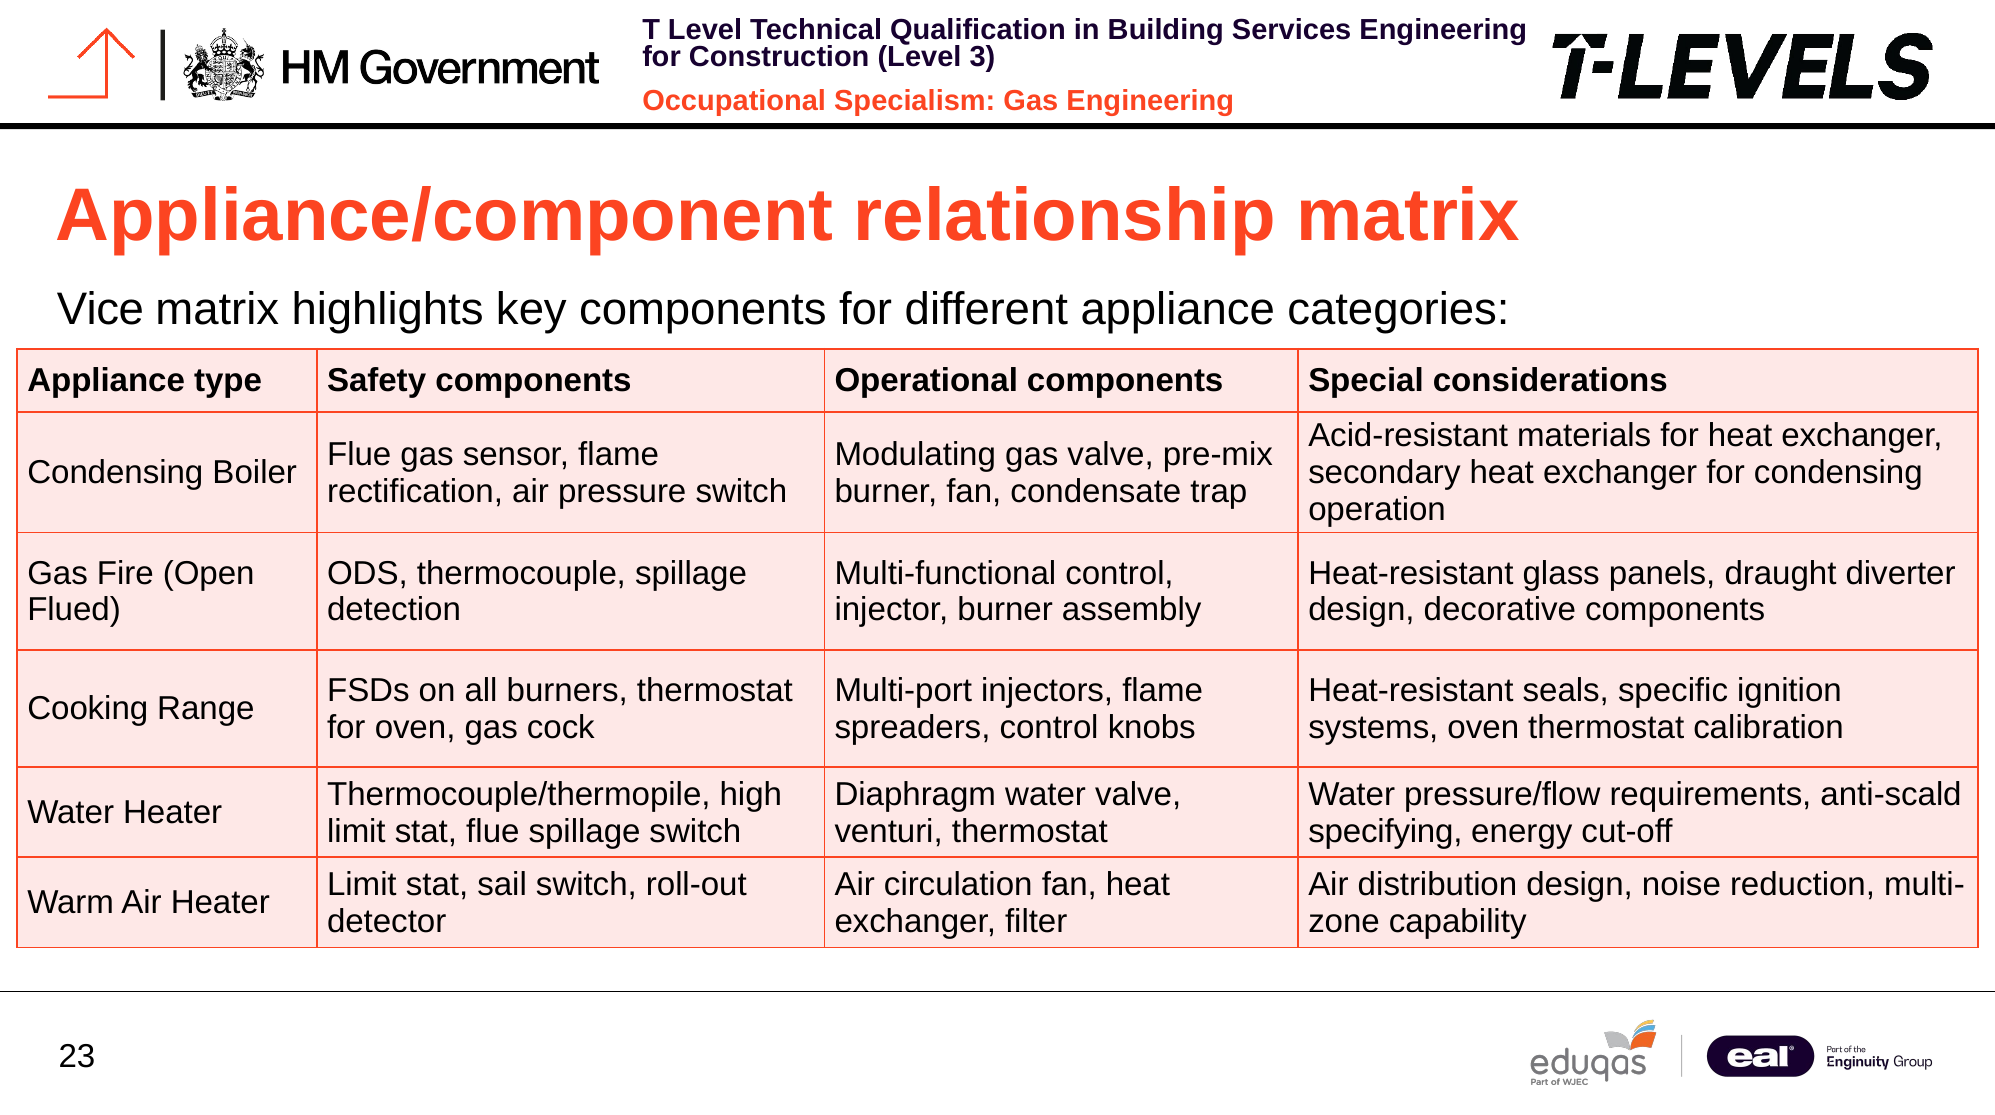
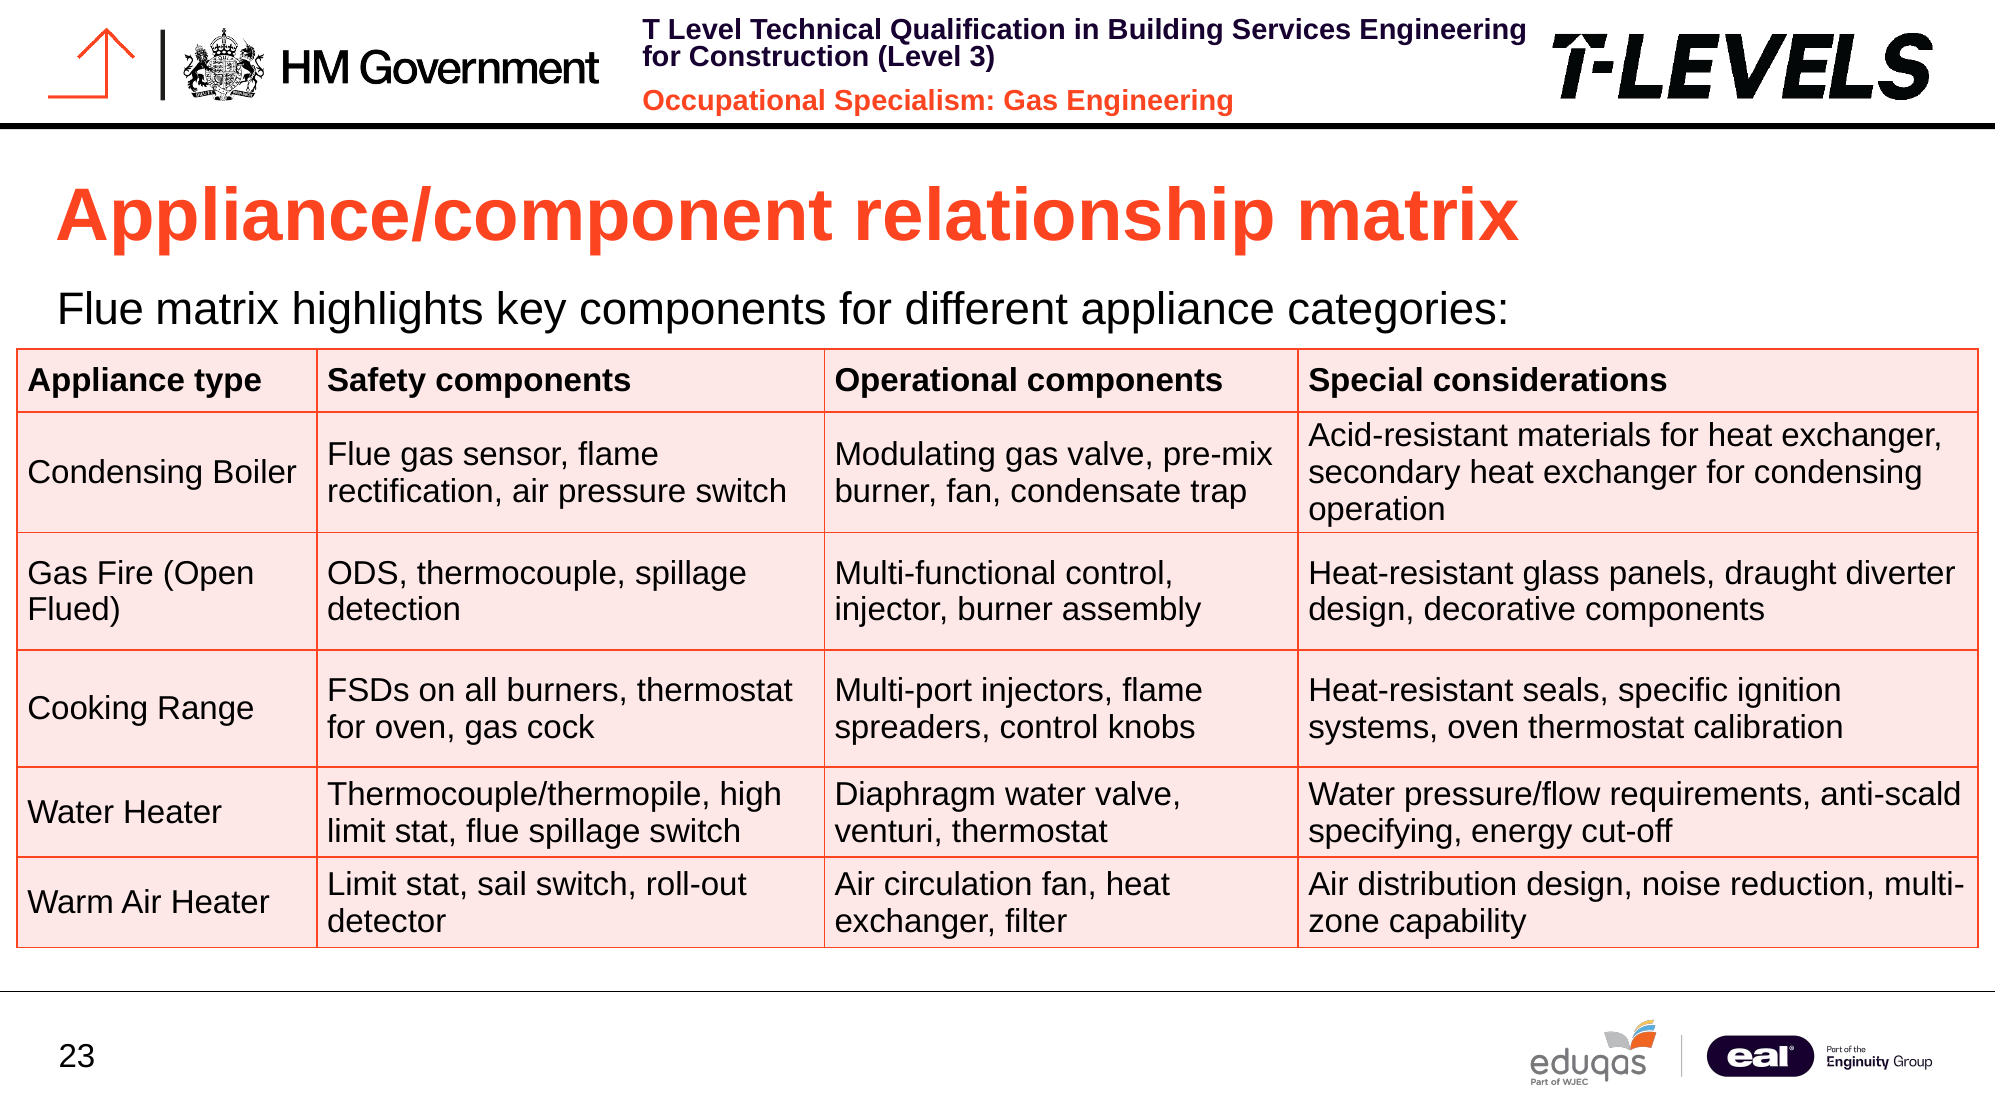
Vice at (100, 310): Vice -> Flue
